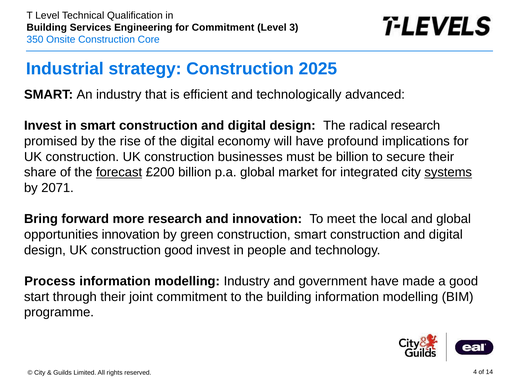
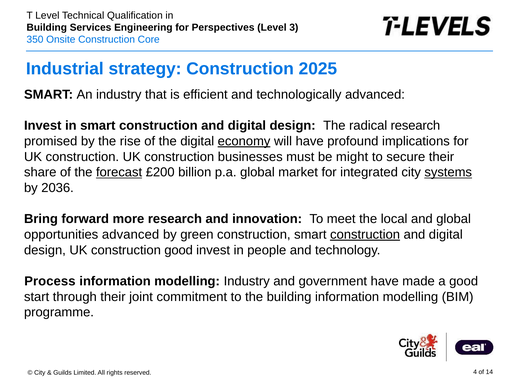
for Commitment: Commitment -> Perspectives
economy underline: none -> present
be billion: billion -> might
2071: 2071 -> 2036
opportunities innovation: innovation -> advanced
construction at (365, 235) underline: none -> present
